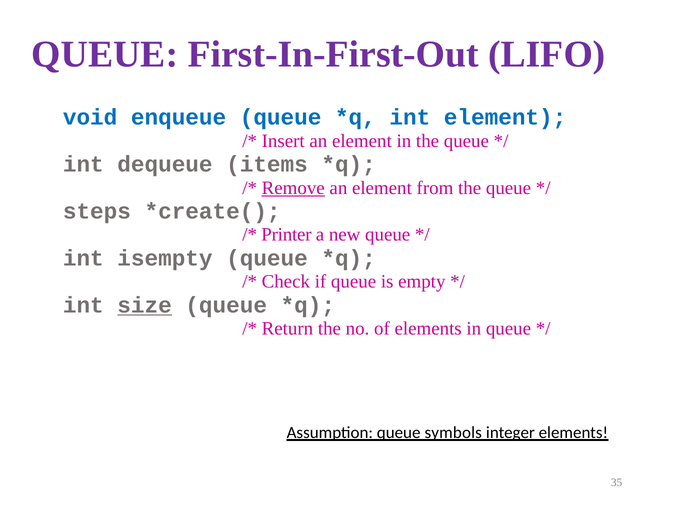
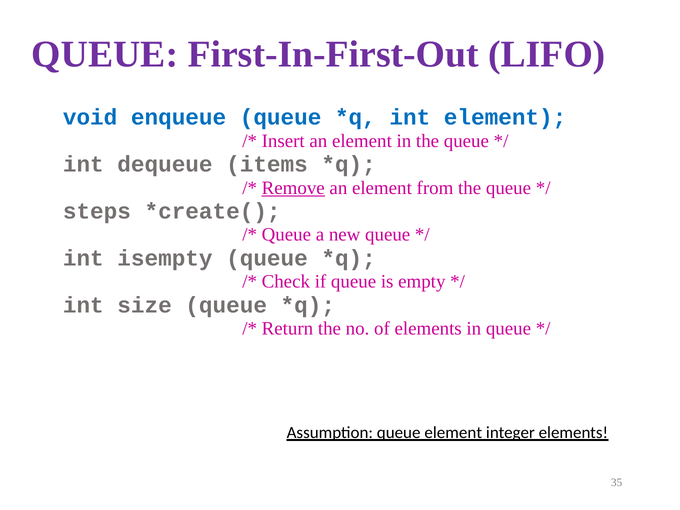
Printer at (286, 235): Printer -> Queue
size underline: present -> none
queue symbols: symbols -> element
